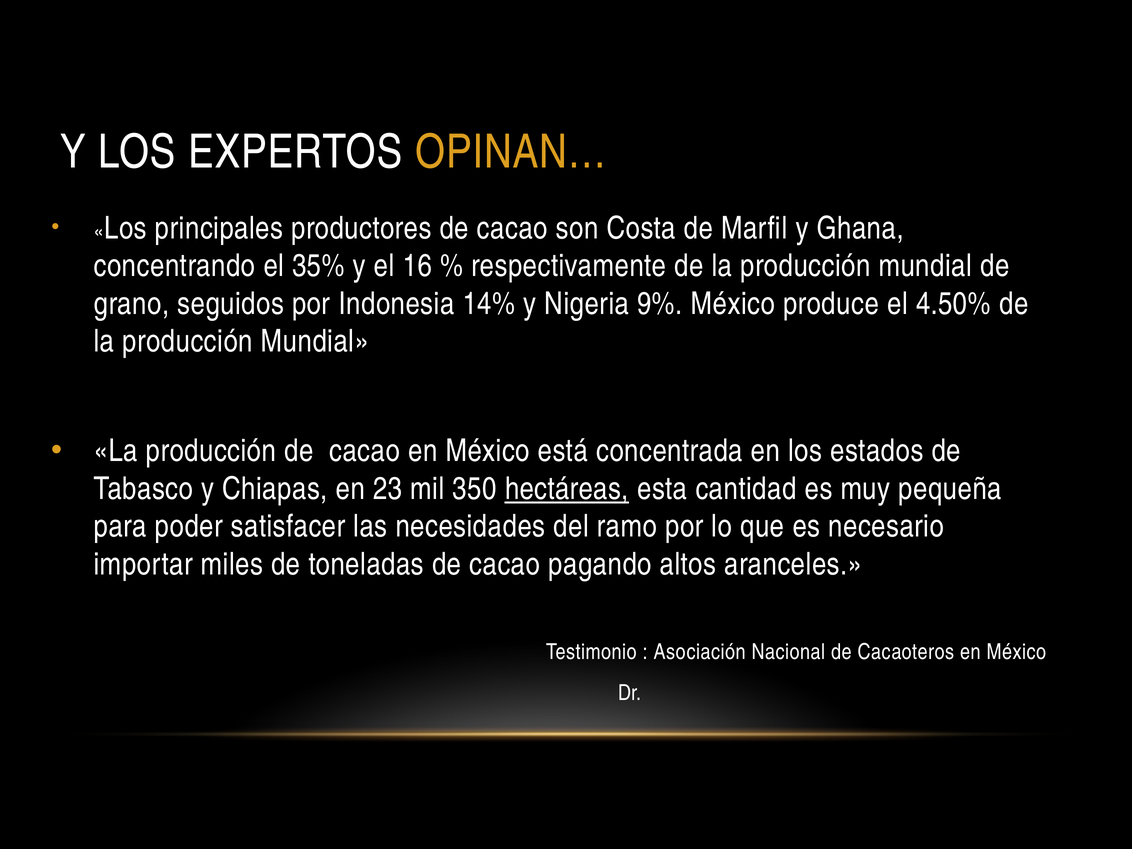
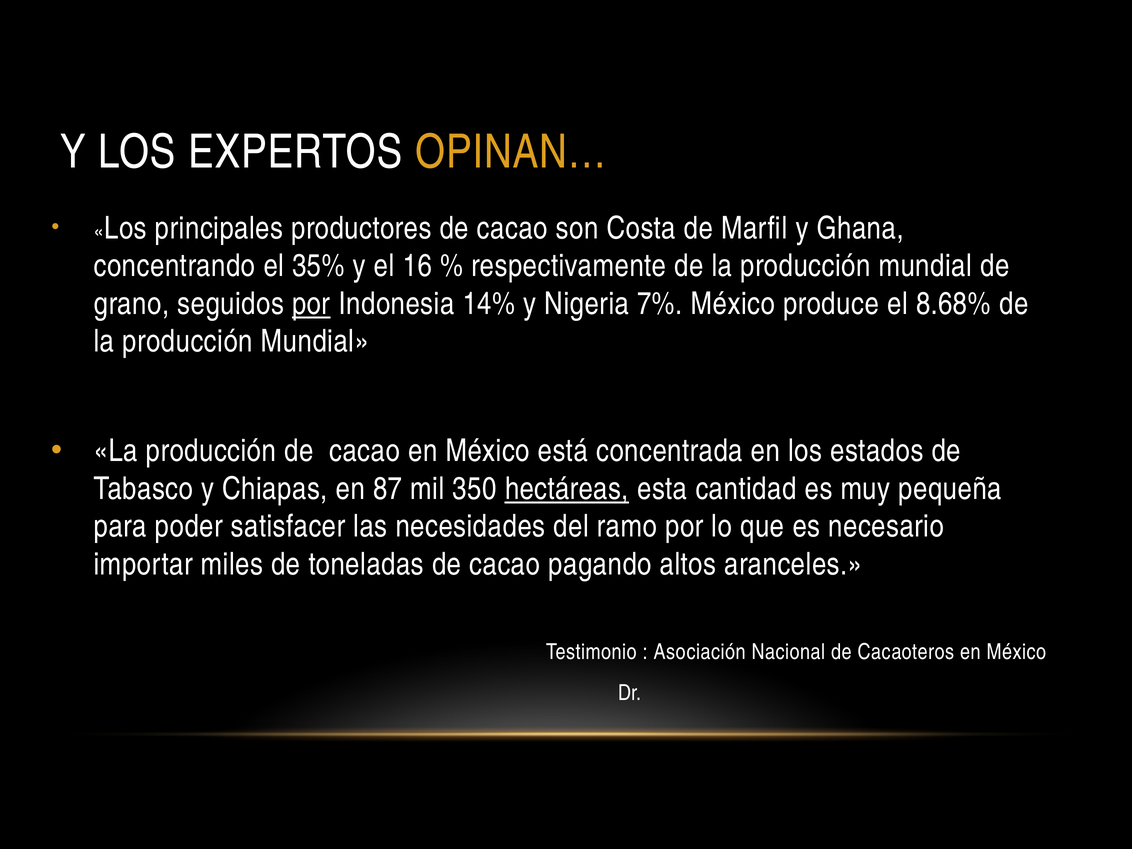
por at (311, 304) underline: none -> present
9%: 9% -> 7%
4.50%: 4.50% -> 8.68%
23: 23 -> 87
